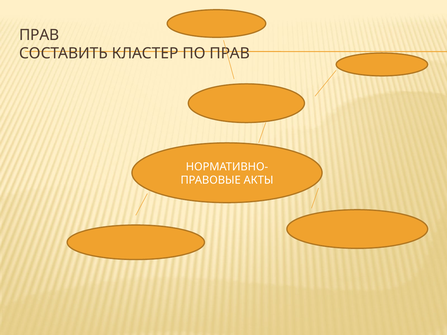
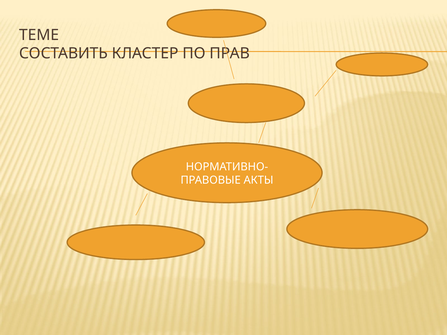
ПРАВ at (39, 35): ПРАВ -> ТЕМЕ
